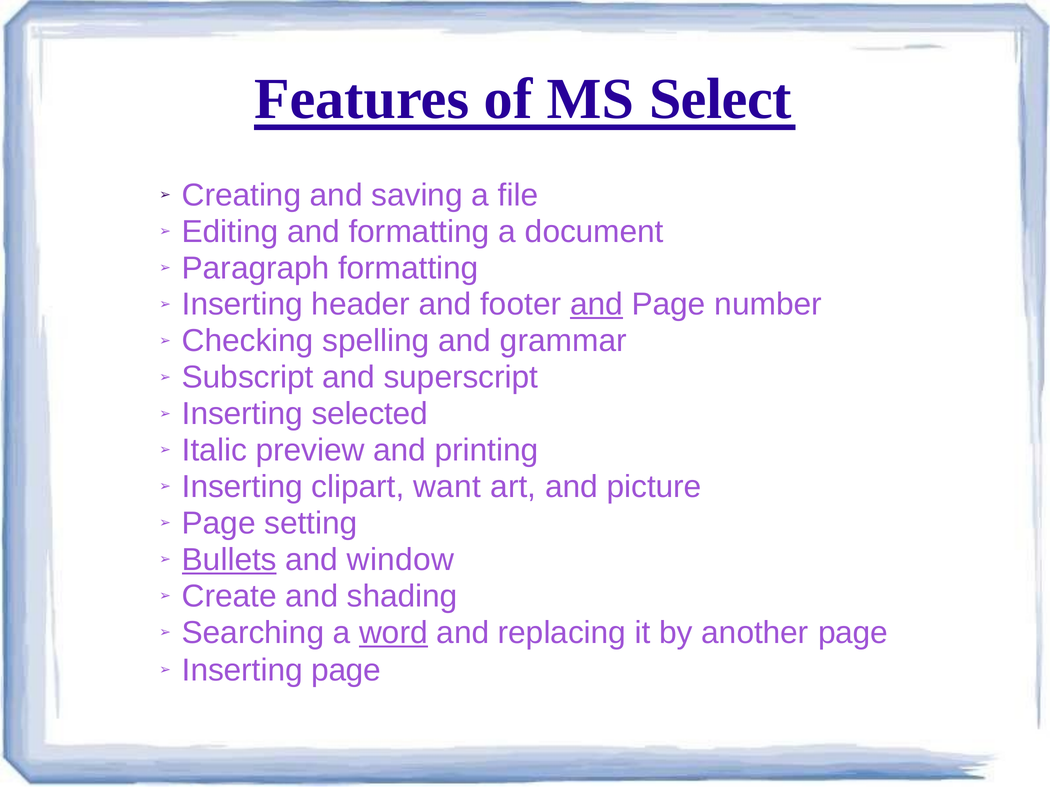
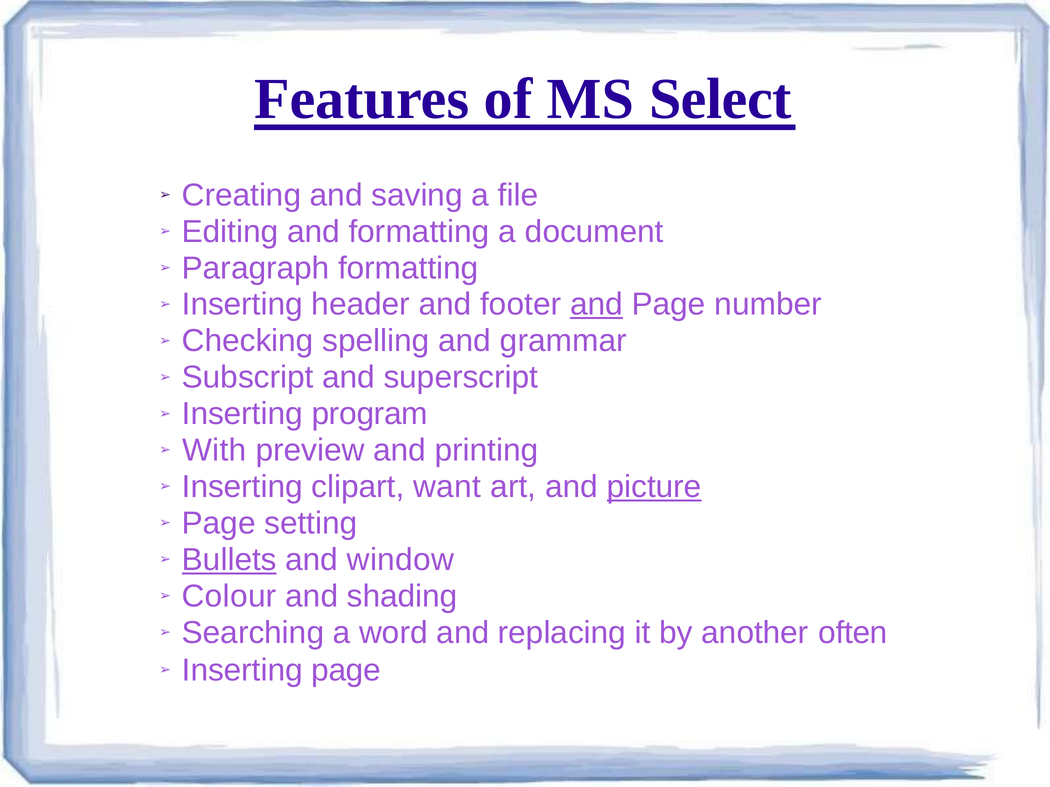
selected: selected -> program
Italic: Italic -> With
picture underline: none -> present
Create: Create -> Colour
word underline: present -> none
another page: page -> often
